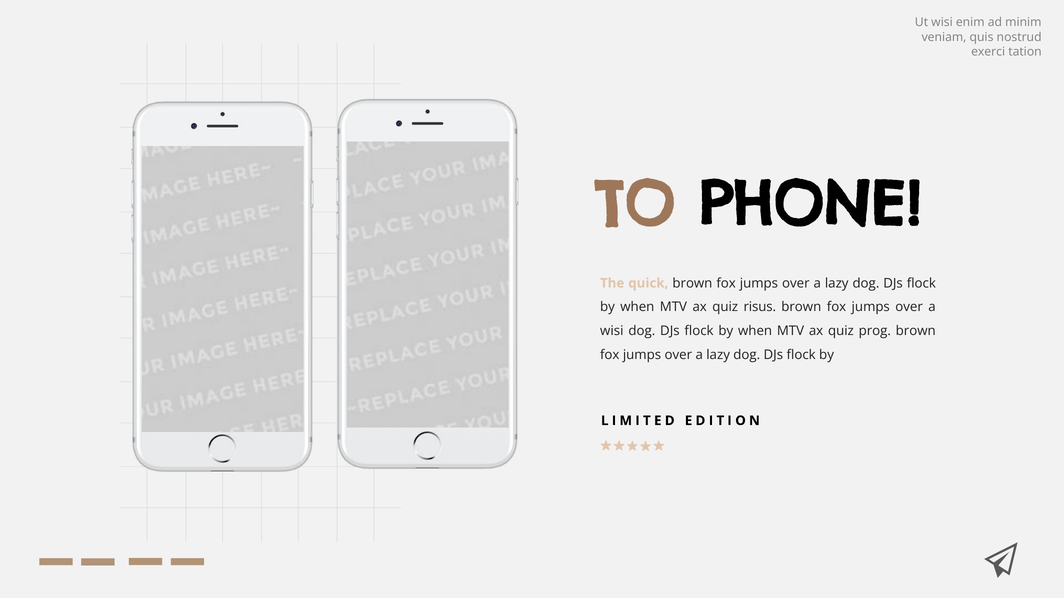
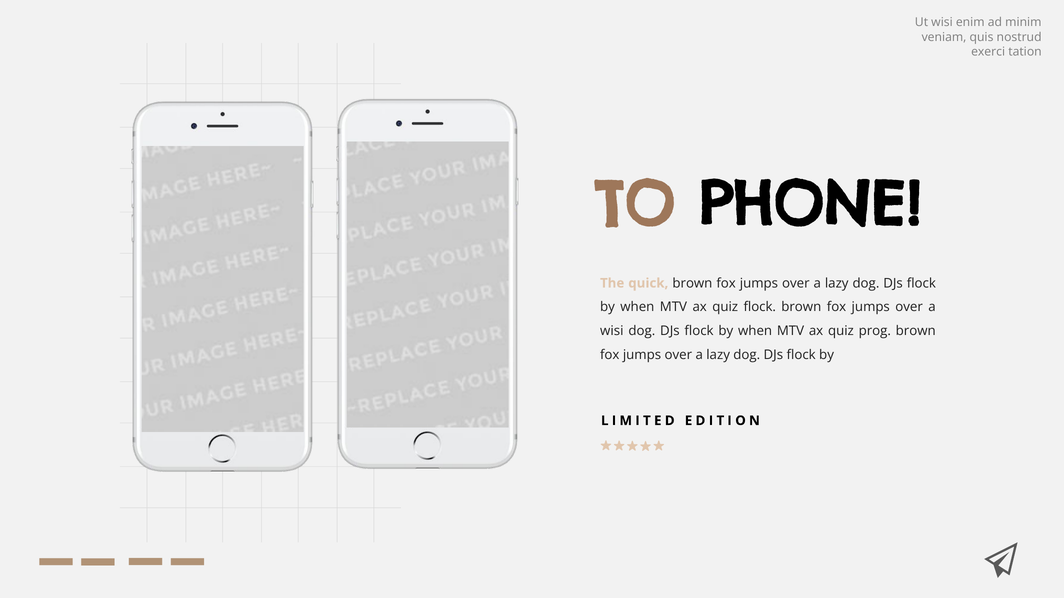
quiz risus: risus -> flock
